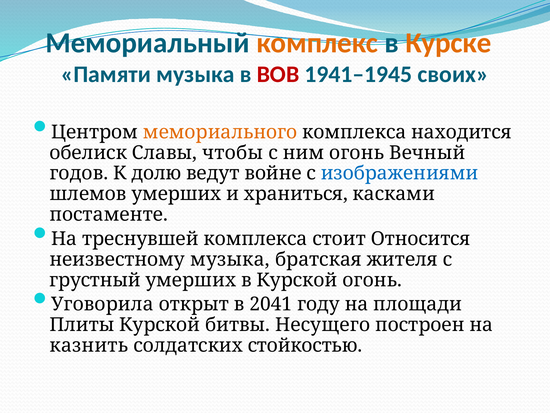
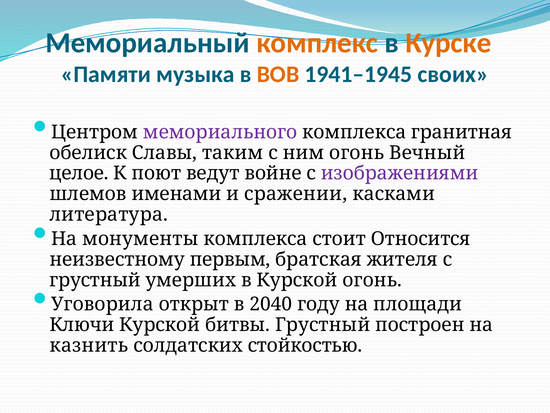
ВОВ colour: red -> orange
мемориального colour: orange -> purple
находится: находится -> гранитная
чтобы: чтобы -> таким
годов: годов -> целое
долю: долю -> поют
изображениями colour: blue -> purple
шлемов умерших: умерших -> именами
храниться: храниться -> сражении
постаменте: постаменте -> литература
треснувшей: треснувшей -> монументы
неизвестному музыка: музыка -> первым
2041: 2041 -> 2040
Плиты: Плиты -> Ключи
битвы Несущего: Несущего -> Грустный
